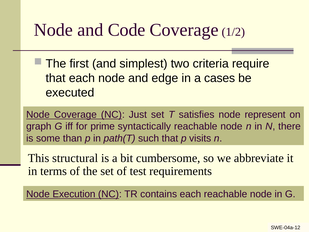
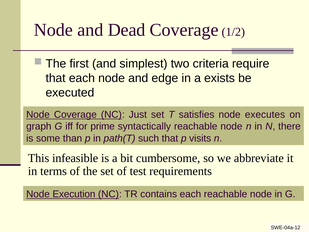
Code: Code -> Dead
cases: cases -> exists
represent: represent -> executes
structural: structural -> infeasible
